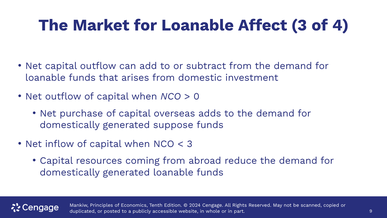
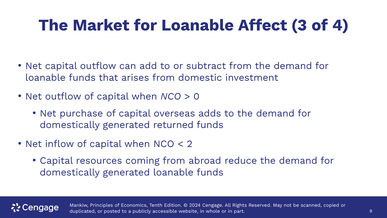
suppose: suppose -> returned
3 at (190, 144): 3 -> 2
